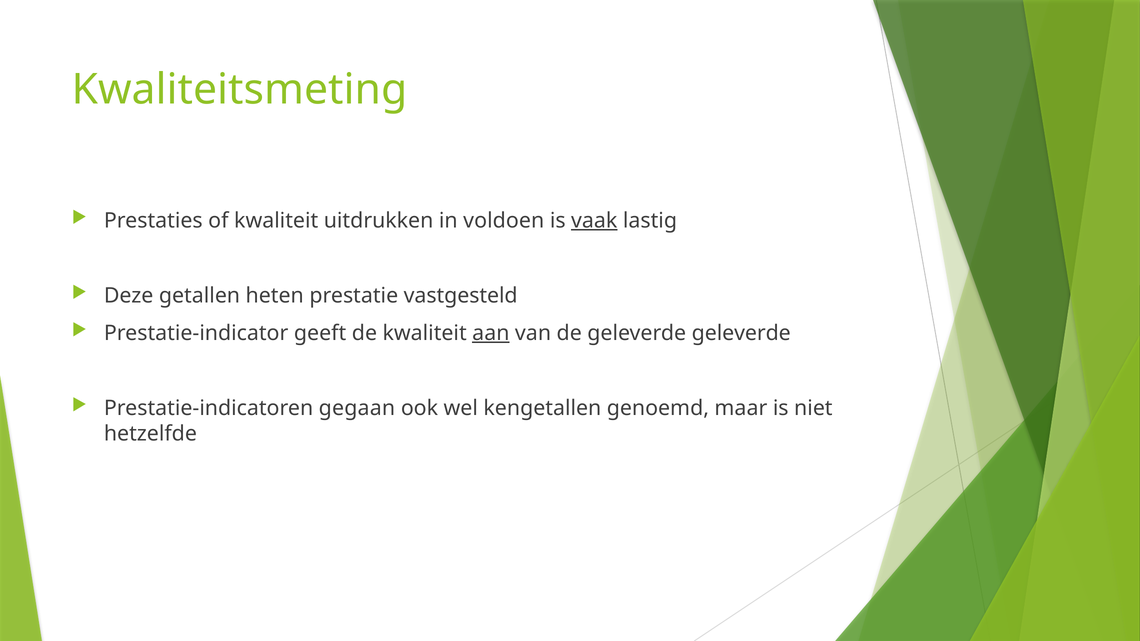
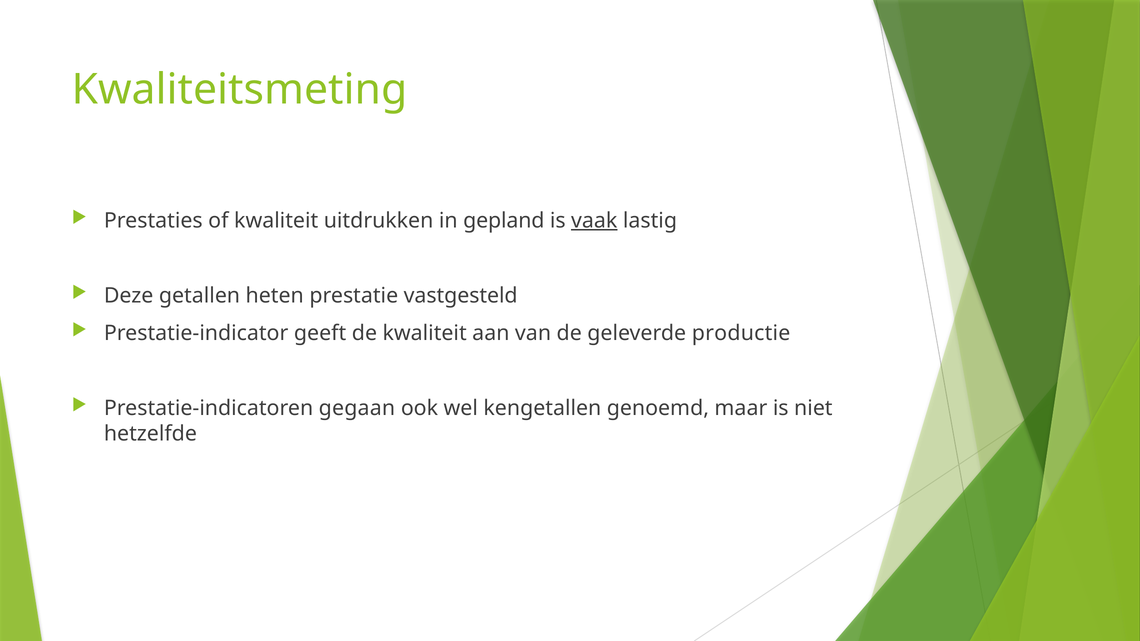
voldoen: voldoen -> gepland
aan underline: present -> none
geleverde geleverde: geleverde -> productie
